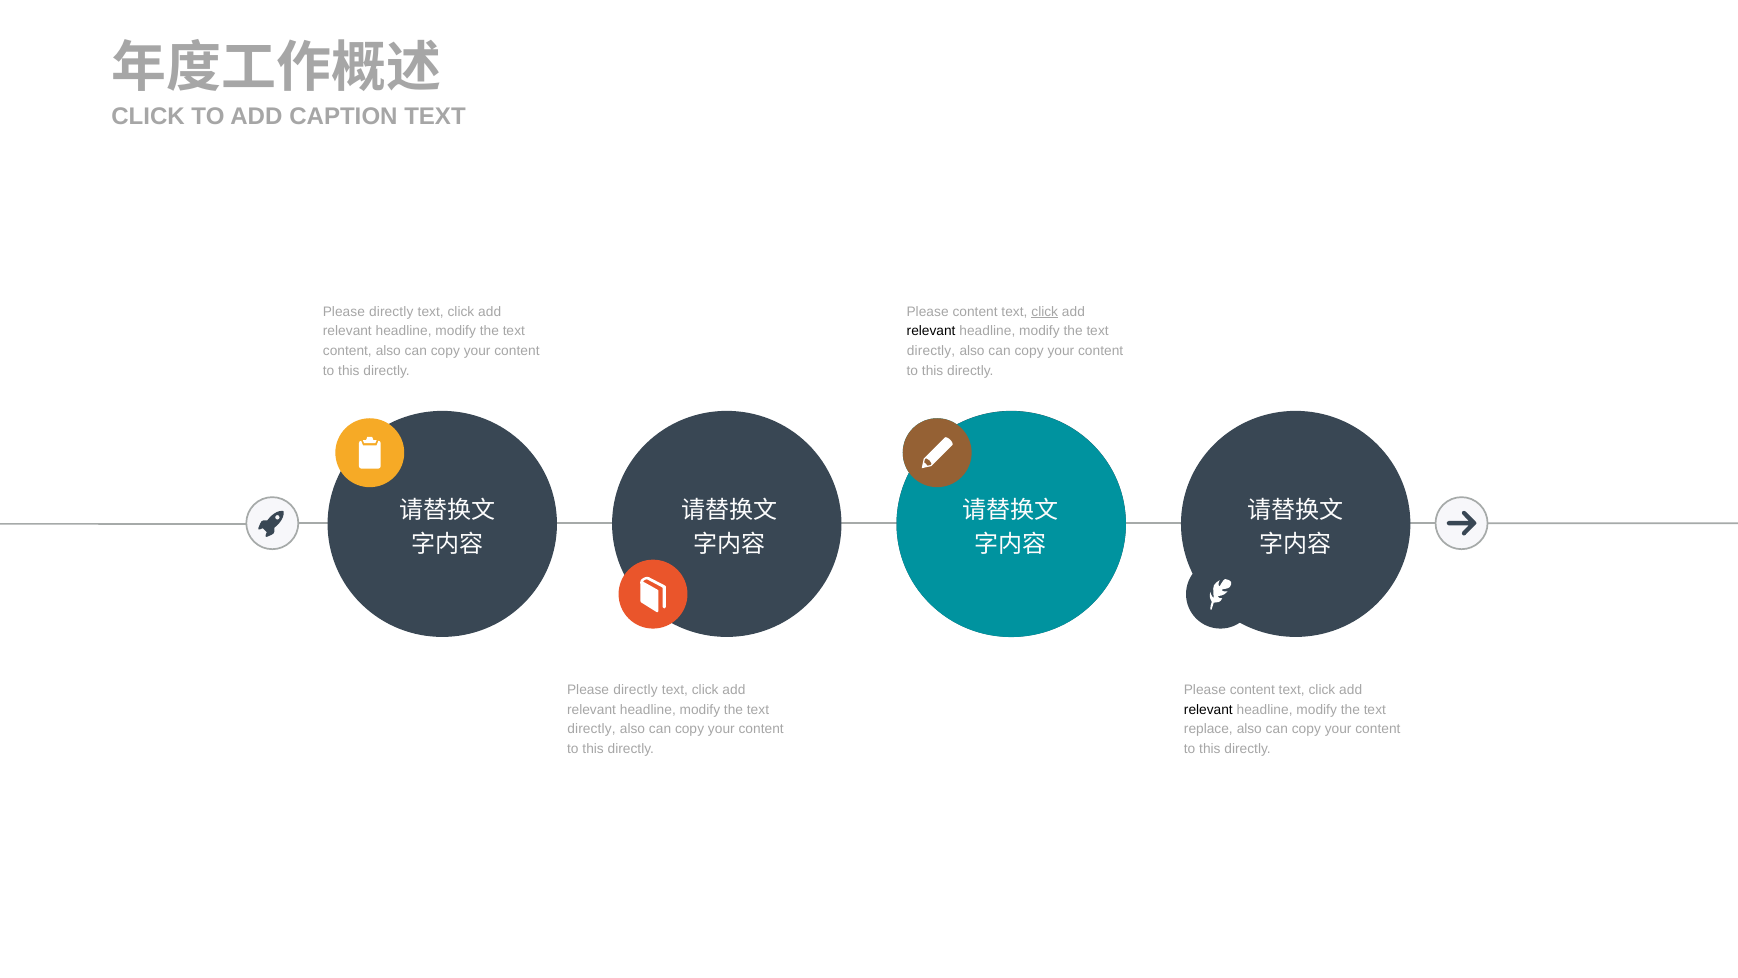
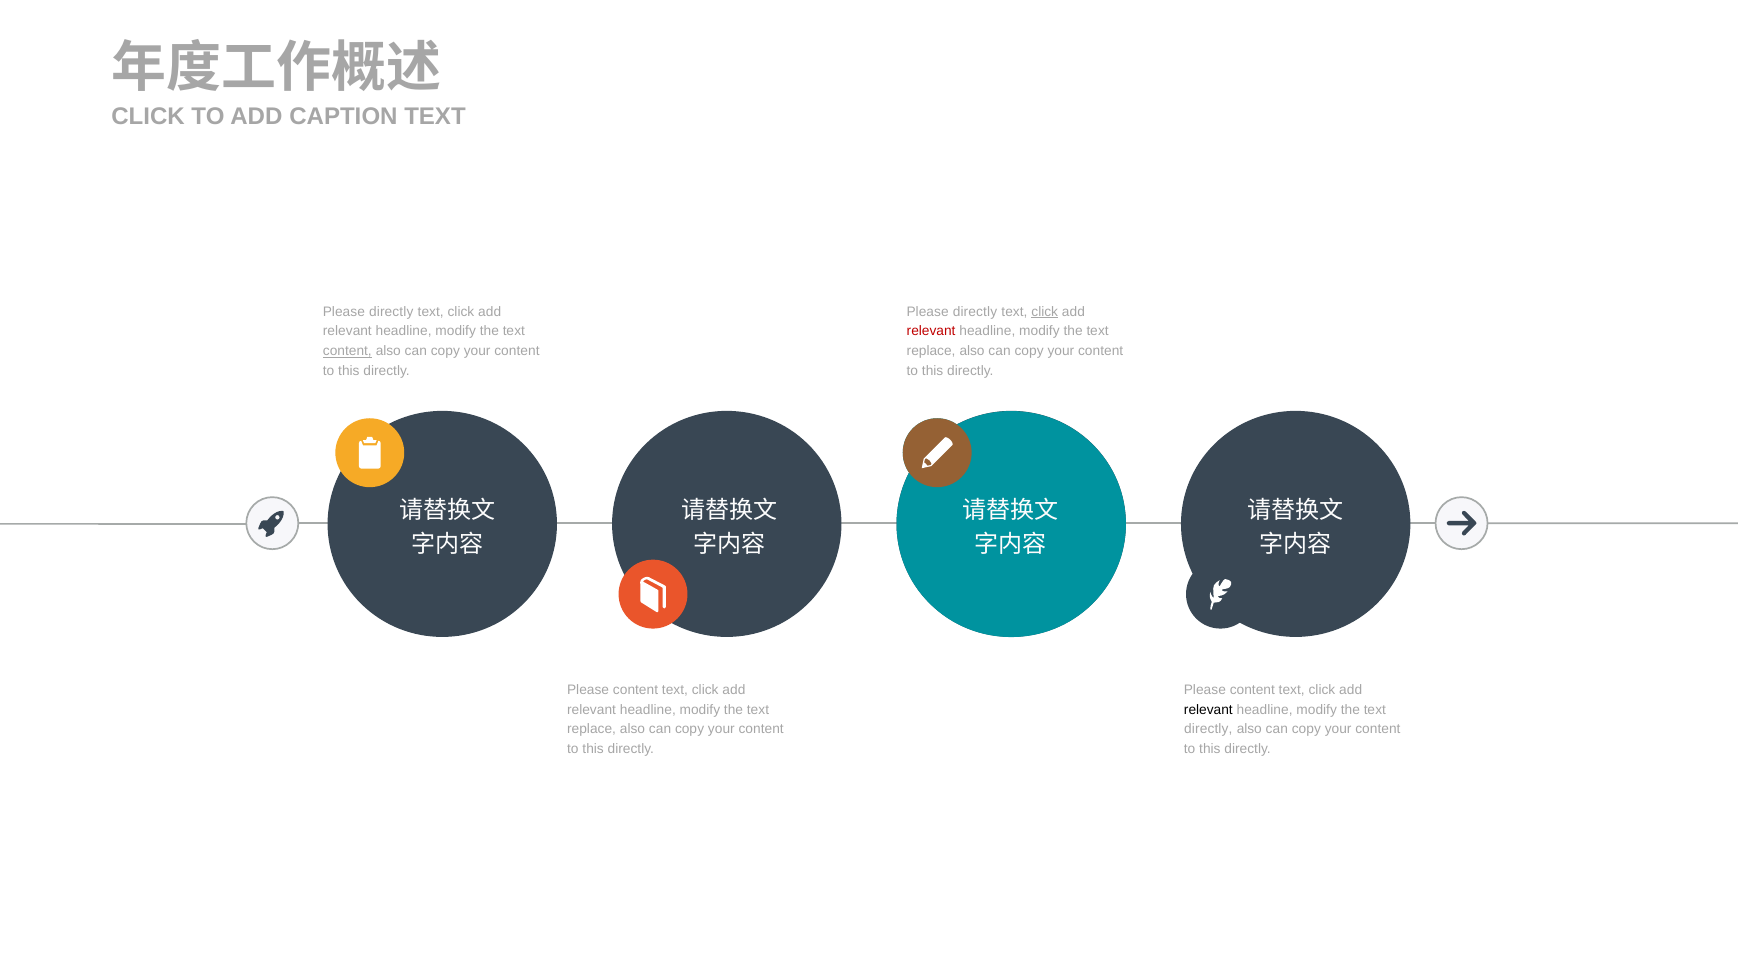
content at (975, 312): content -> directly
relevant at (931, 331) colour: black -> red
content at (347, 351) underline: none -> present
directly at (931, 351): directly -> replace
directly at (635, 690): directly -> content
directly at (591, 729): directly -> replace
replace at (1208, 729): replace -> directly
